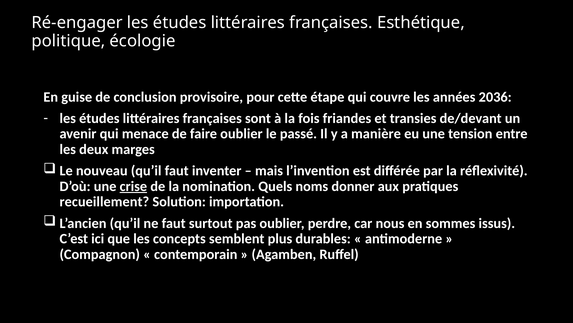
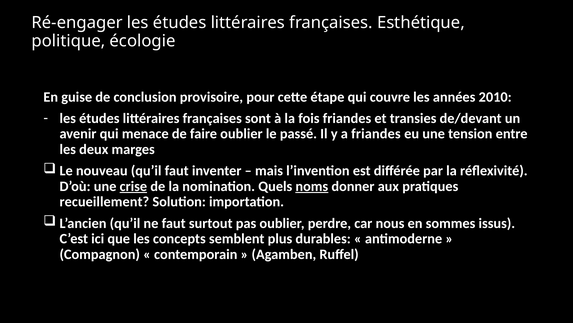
2036: 2036 -> 2010
a manière: manière -> friandes
noms underline: none -> present
